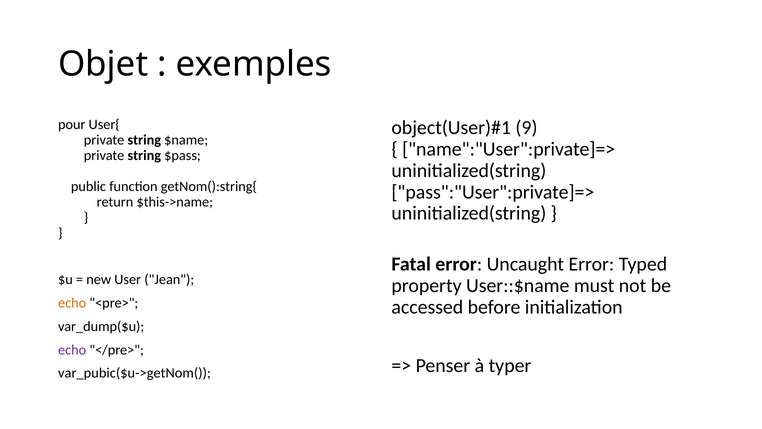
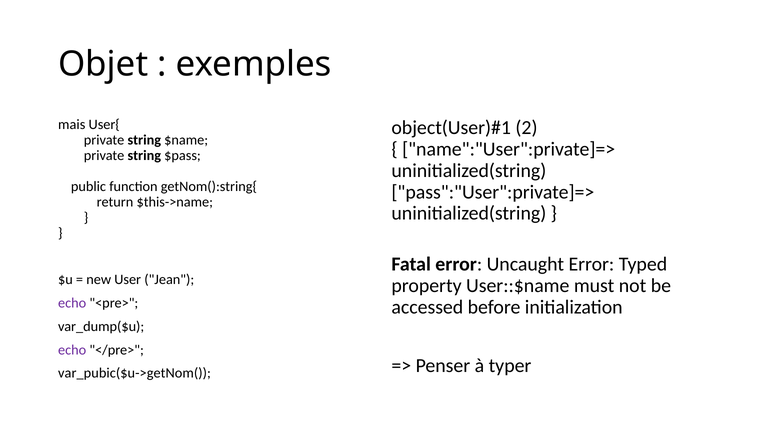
pour: pour -> mais
9: 9 -> 2
echo at (72, 303) colour: orange -> purple
